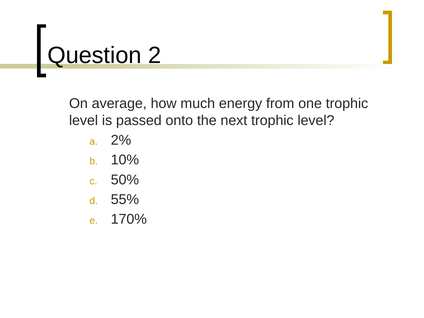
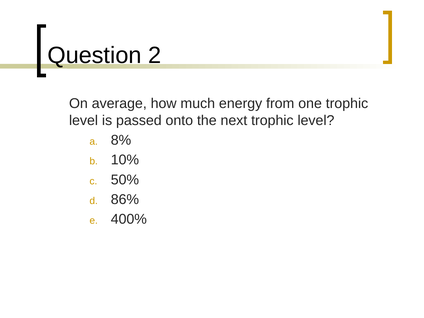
2%: 2% -> 8%
55%: 55% -> 86%
170%: 170% -> 400%
